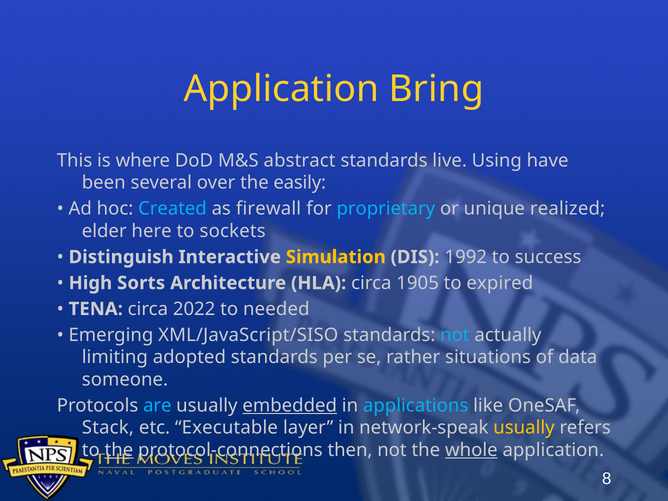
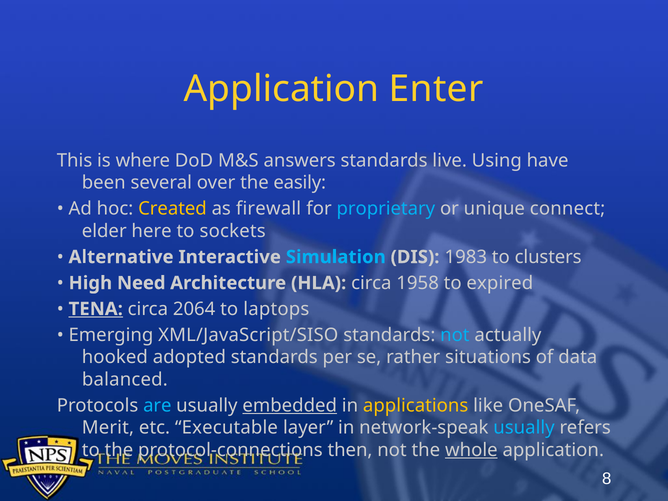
Bring: Bring -> Enter
abstract: abstract -> answers
Created colour: light blue -> yellow
realized: realized -> connect
Distinguish: Distinguish -> Alternative
Simulation colour: yellow -> light blue
1992: 1992 -> 1983
success: success -> clusters
Sorts: Sorts -> Need
1905: 1905 -> 1958
TENA underline: none -> present
2022: 2022 -> 2064
needed: needed -> laptops
limiting: limiting -> hooked
someone: someone -> balanced
applications colour: light blue -> yellow
Stack: Stack -> Merit
usually at (524, 428) colour: yellow -> light blue
the at (119, 450) underline: present -> none
